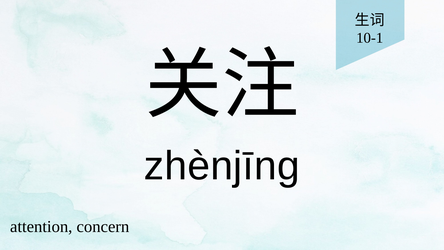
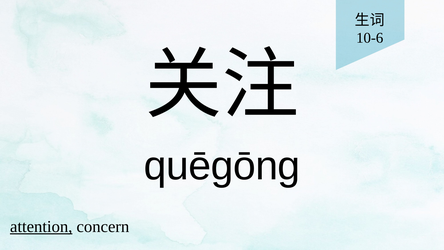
10-1: 10-1 -> 10-6
zhènjīng: zhènjīng -> quēgōng
attention underline: none -> present
